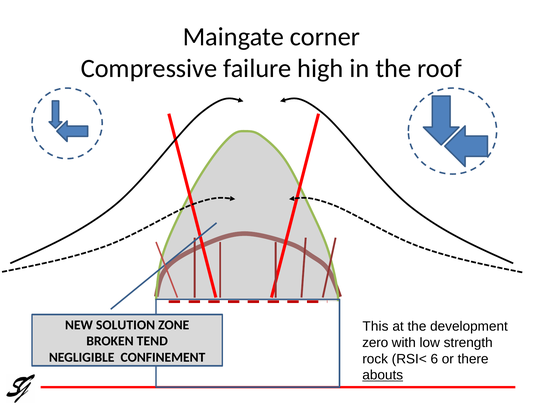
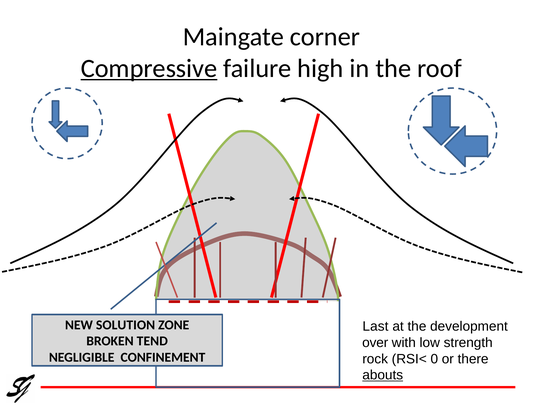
Compressive underline: none -> present
This: This -> Last
zero: zero -> over
6: 6 -> 0
